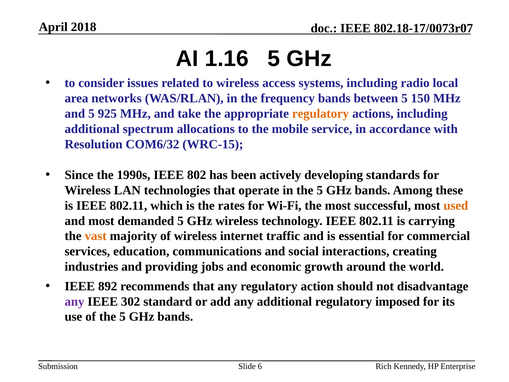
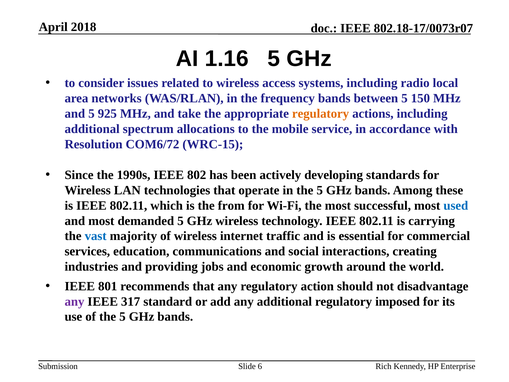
COM6/32: COM6/32 -> COM6/72
rates: rates -> from
used colour: orange -> blue
vast colour: orange -> blue
892: 892 -> 801
302: 302 -> 317
